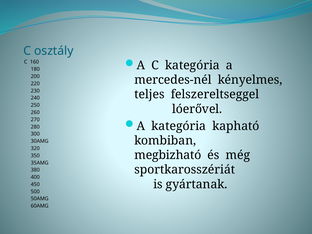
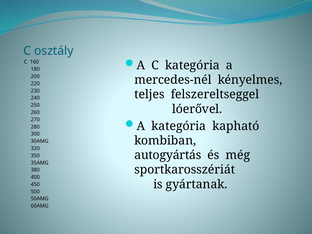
megbizható: megbizható -> autogyártás
